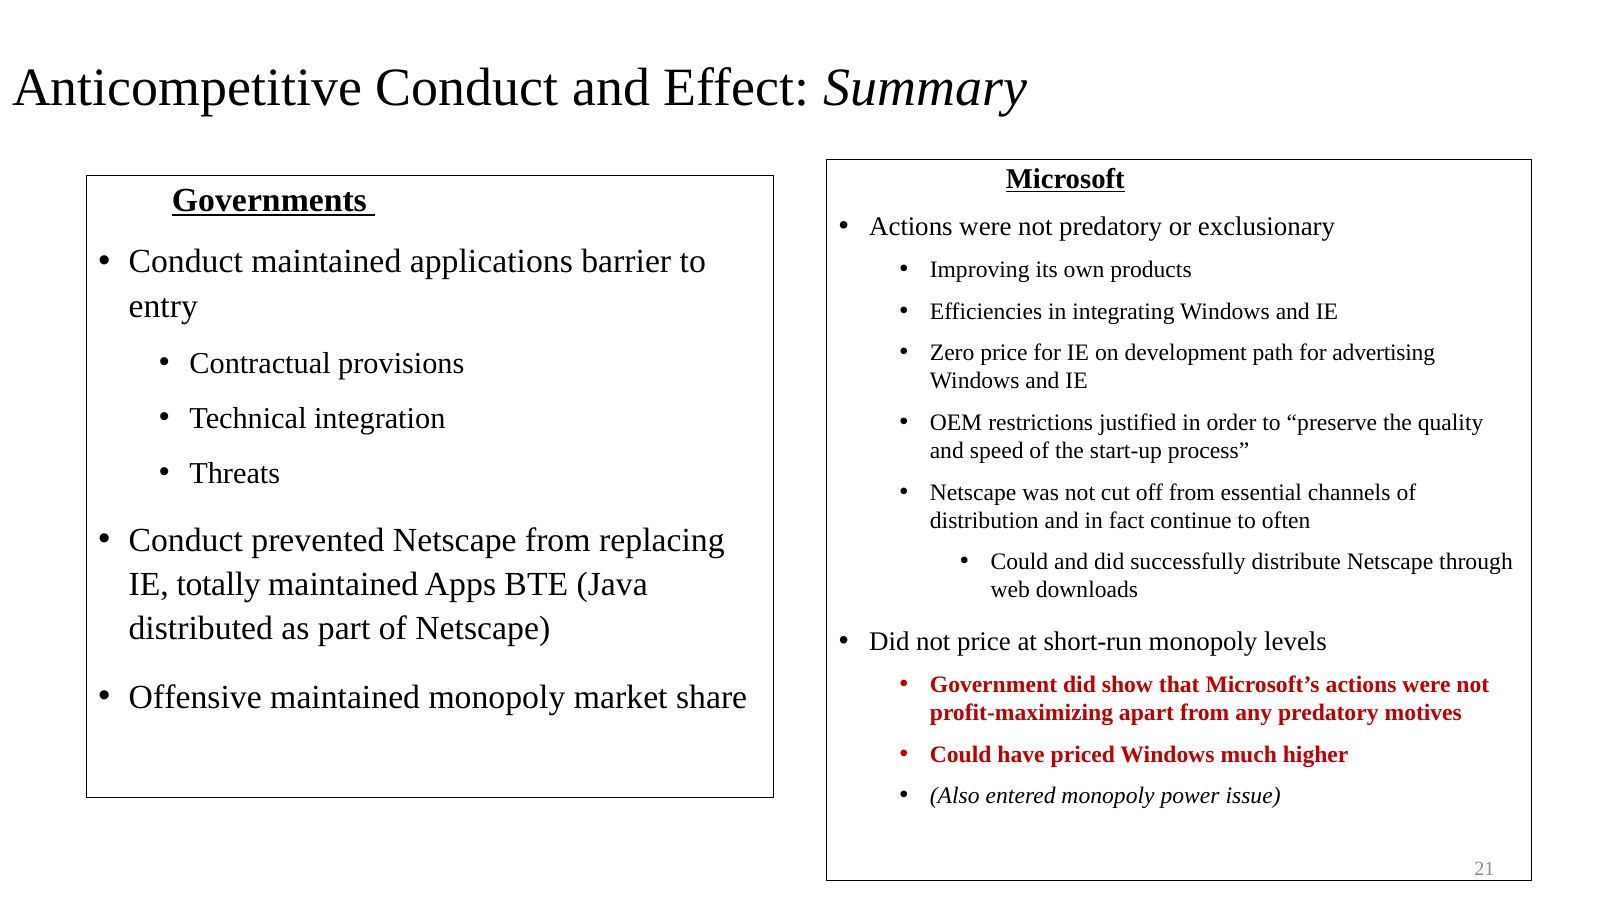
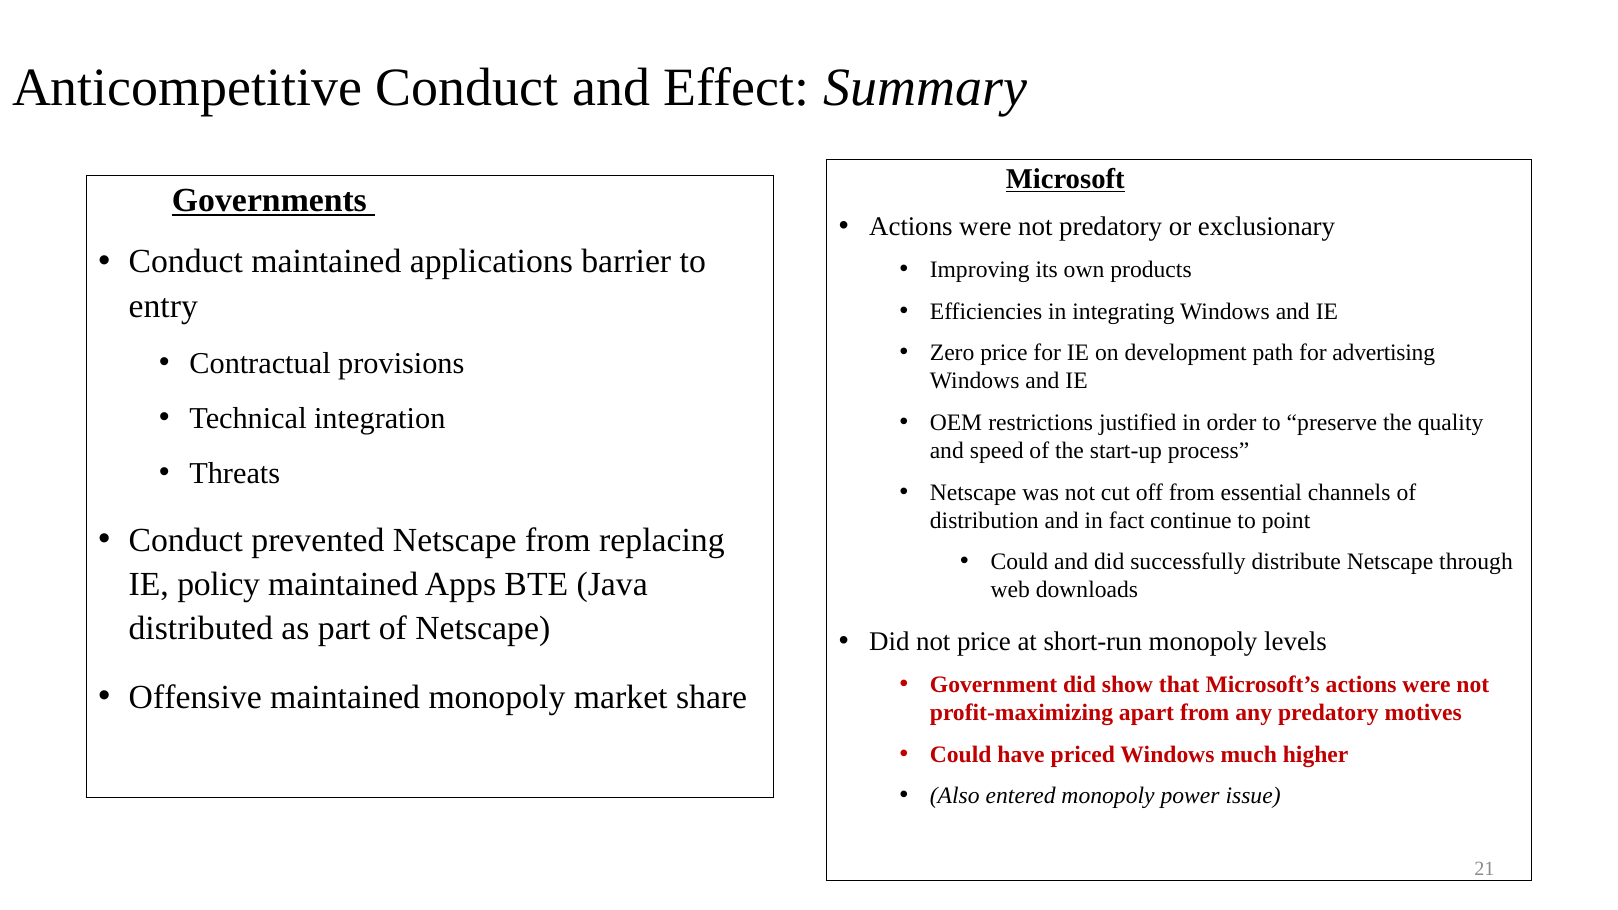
often: often -> point
totally: totally -> policy
